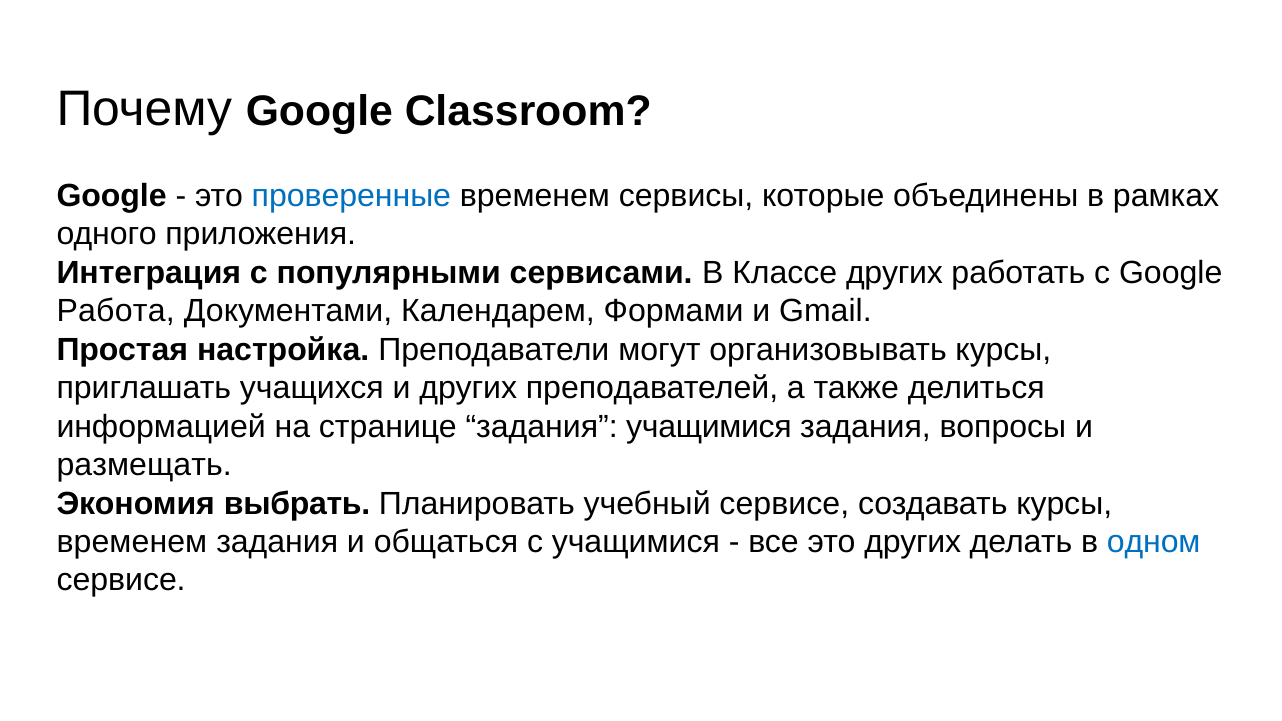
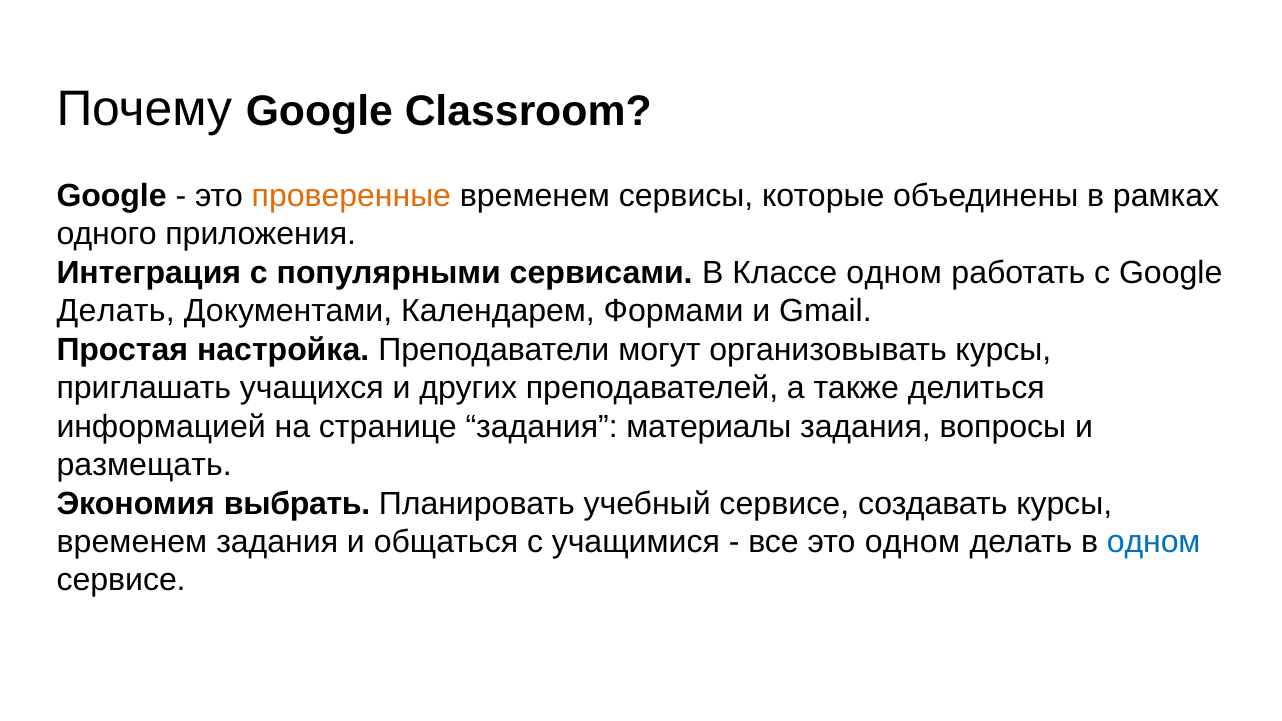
проверенные colour: blue -> orange
Классе других: других -> одном
Работа at (116, 311): Работа -> Делать
задания учащимися: учащимися -> материалы
это других: других -> одном
